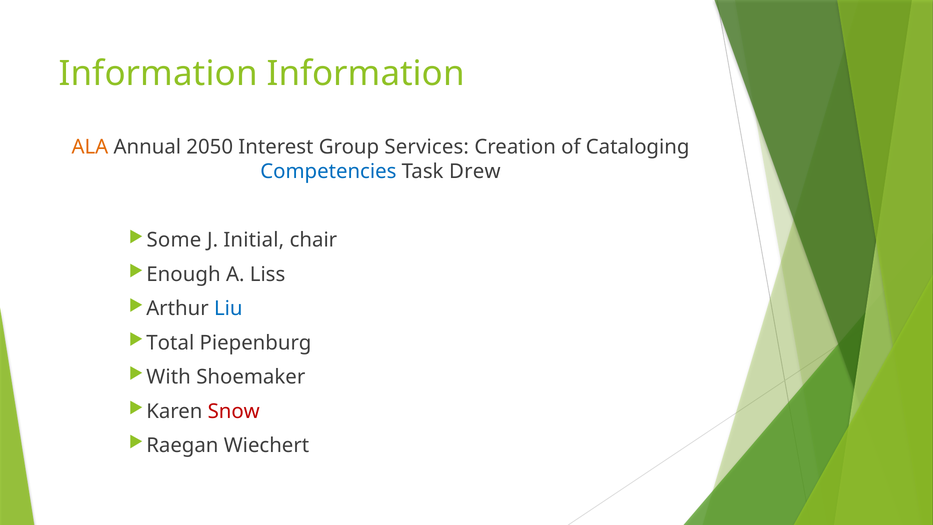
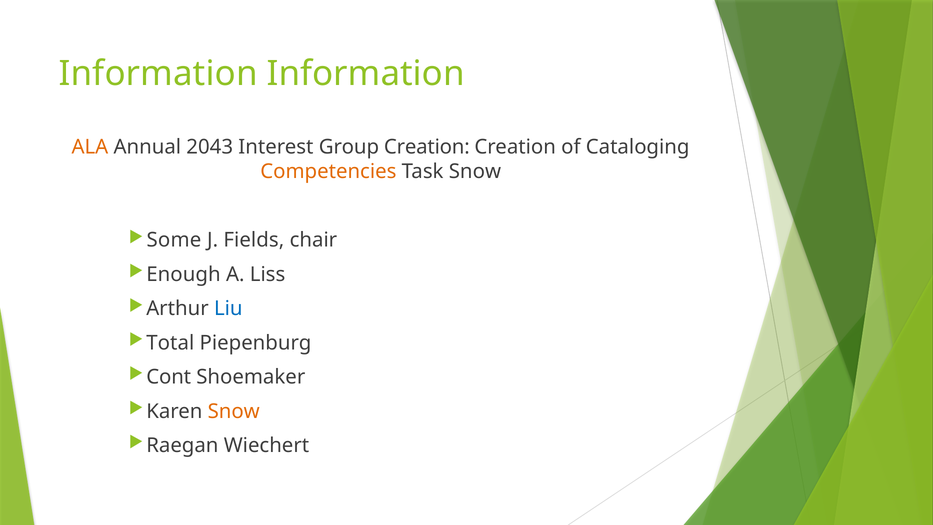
2050: 2050 -> 2043
Group Services: Services -> Creation
Competencies colour: blue -> orange
Task Drew: Drew -> Snow
Initial: Initial -> Fields
With: With -> Cont
Snow at (234, 411) colour: red -> orange
